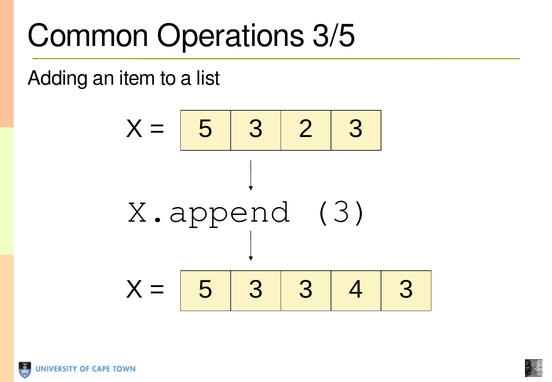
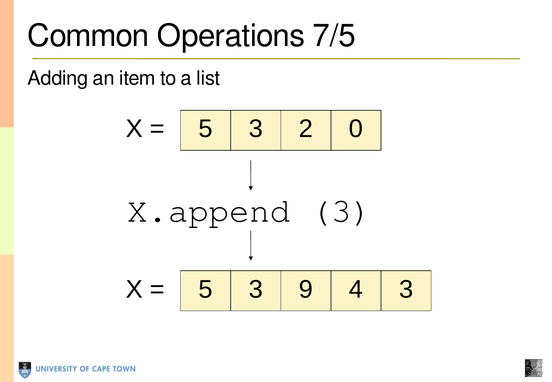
3/5: 3/5 -> 7/5
2 3: 3 -> 0
3 3: 3 -> 9
